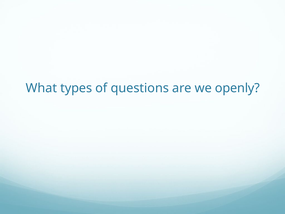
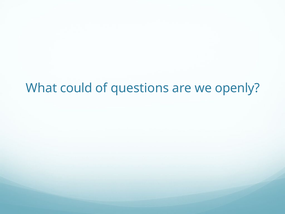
types: types -> could
